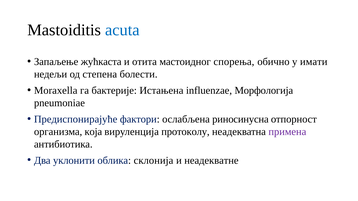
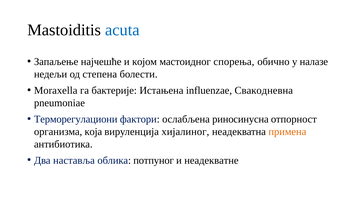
жућкаста: жућкаста -> најчешће
отита: отита -> којом
имати: имати -> налазе
Морфологија: Морфологија -> Свакодневна
Предиспонирајуће: Предиспонирајуће -> Терморегулациони
протоколу: протоколу -> хијалиног
примена colour: purple -> orange
уклонити: уклонити -> наставља
склонија: склонија -> потпуног
